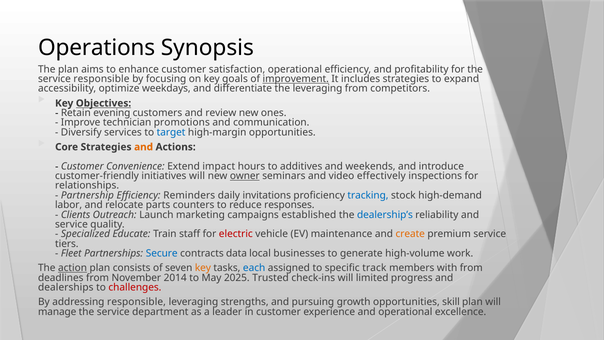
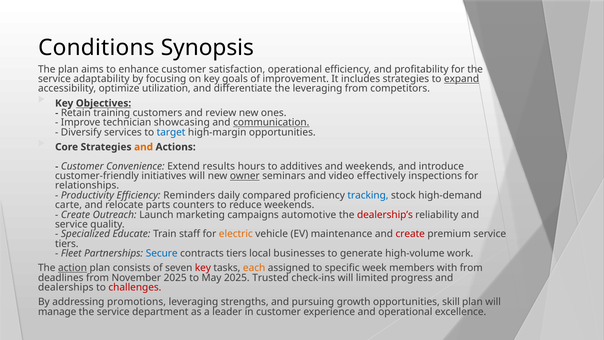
Operations: Operations -> Conditions
service responsible: responsible -> adaptability
improvement underline: present -> none
expand underline: none -> present
weekdays: weekdays -> utilization
evening: evening -> training
promotions: promotions -> showcasing
communication underline: none -> present
impact: impact -> results
Partnership: Partnership -> Productivity
invitations: invitations -> compared
labor: labor -> carte
reduce responses: responses -> weekends
Clients at (76, 215): Clients -> Create
established: established -> automotive
dealership’s colour: blue -> red
electric colour: red -> orange
create at (410, 234) colour: orange -> red
contracts data: data -> tiers
key at (203, 268) colour: orange -> red
each colour: blue -> orange
track: track -> week
November 2014: 2014 -> 2025
addressing responsible: responsible -> promotions
